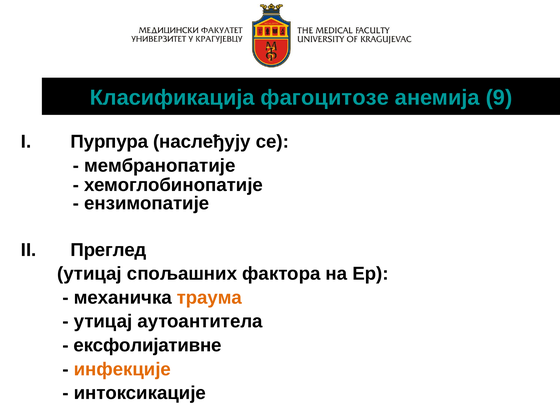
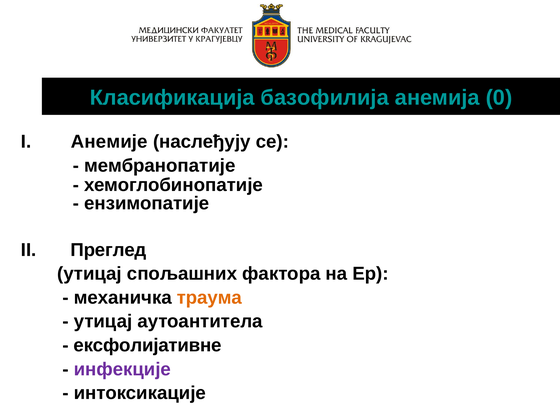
фагоцитозе: фагоцитозе -> базофилија
9: 9 -> 0
Пурпура: Пурпура -> Анемије
инфекције colour: orange -> purple
